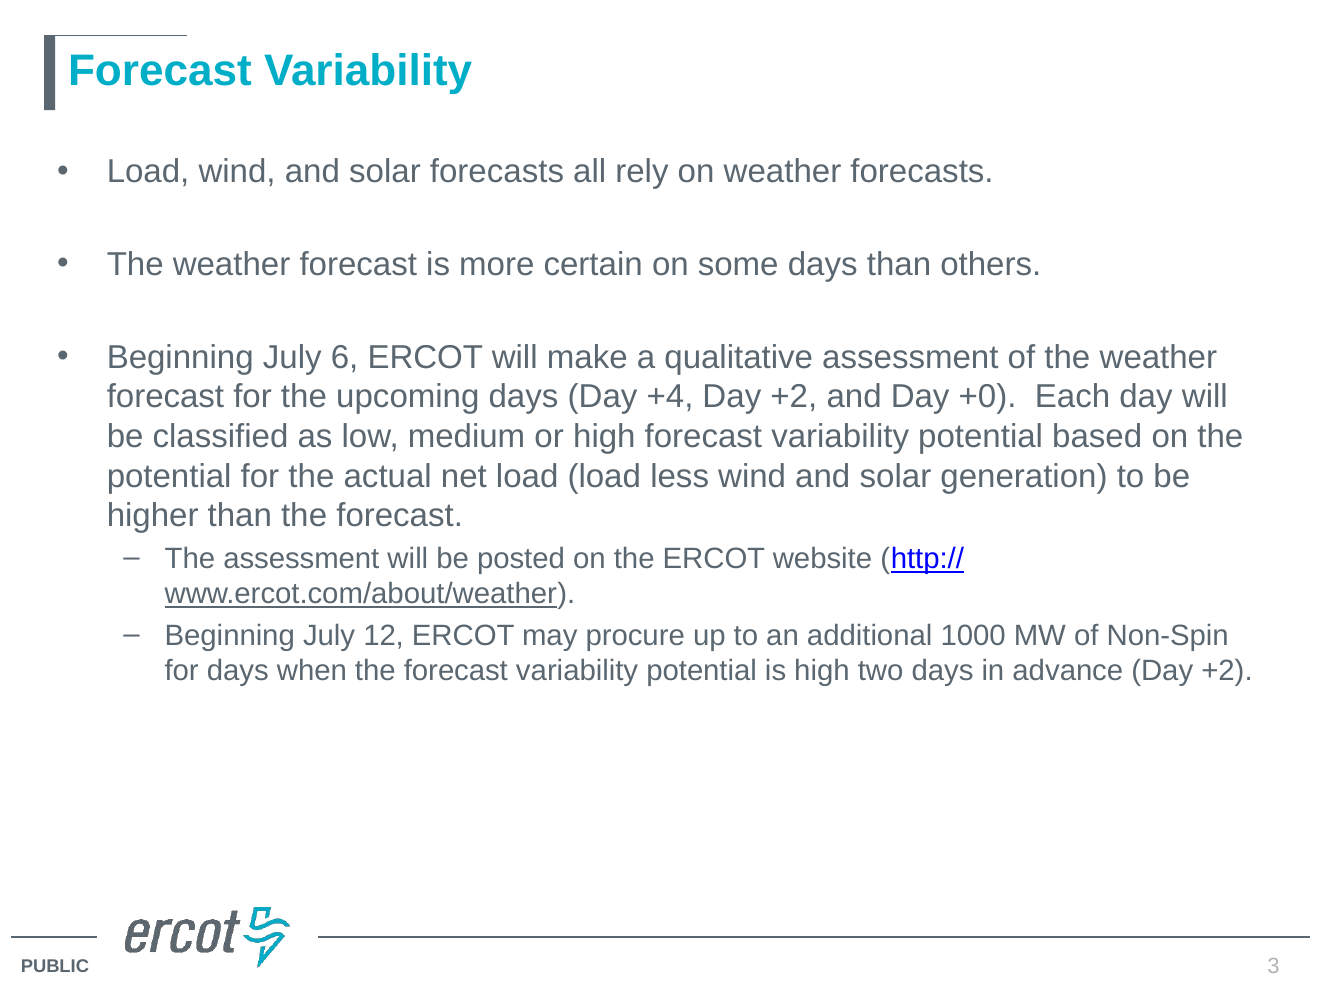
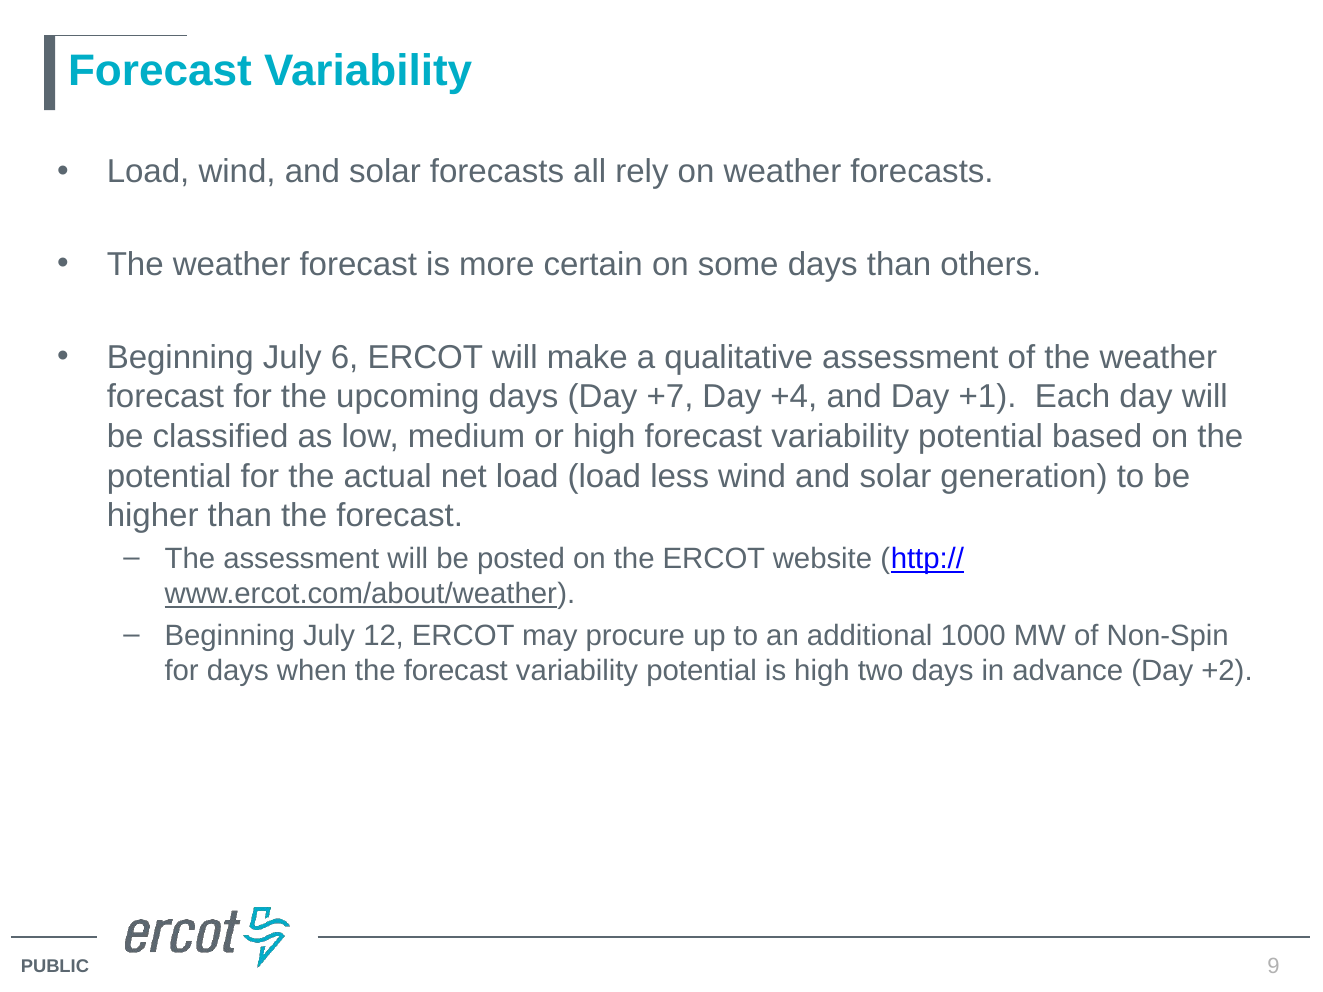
+4: +4 -> +7
+2 at (794, 397): +2 -> +4
+0: +0 -> +1
3: 3 -> 9
